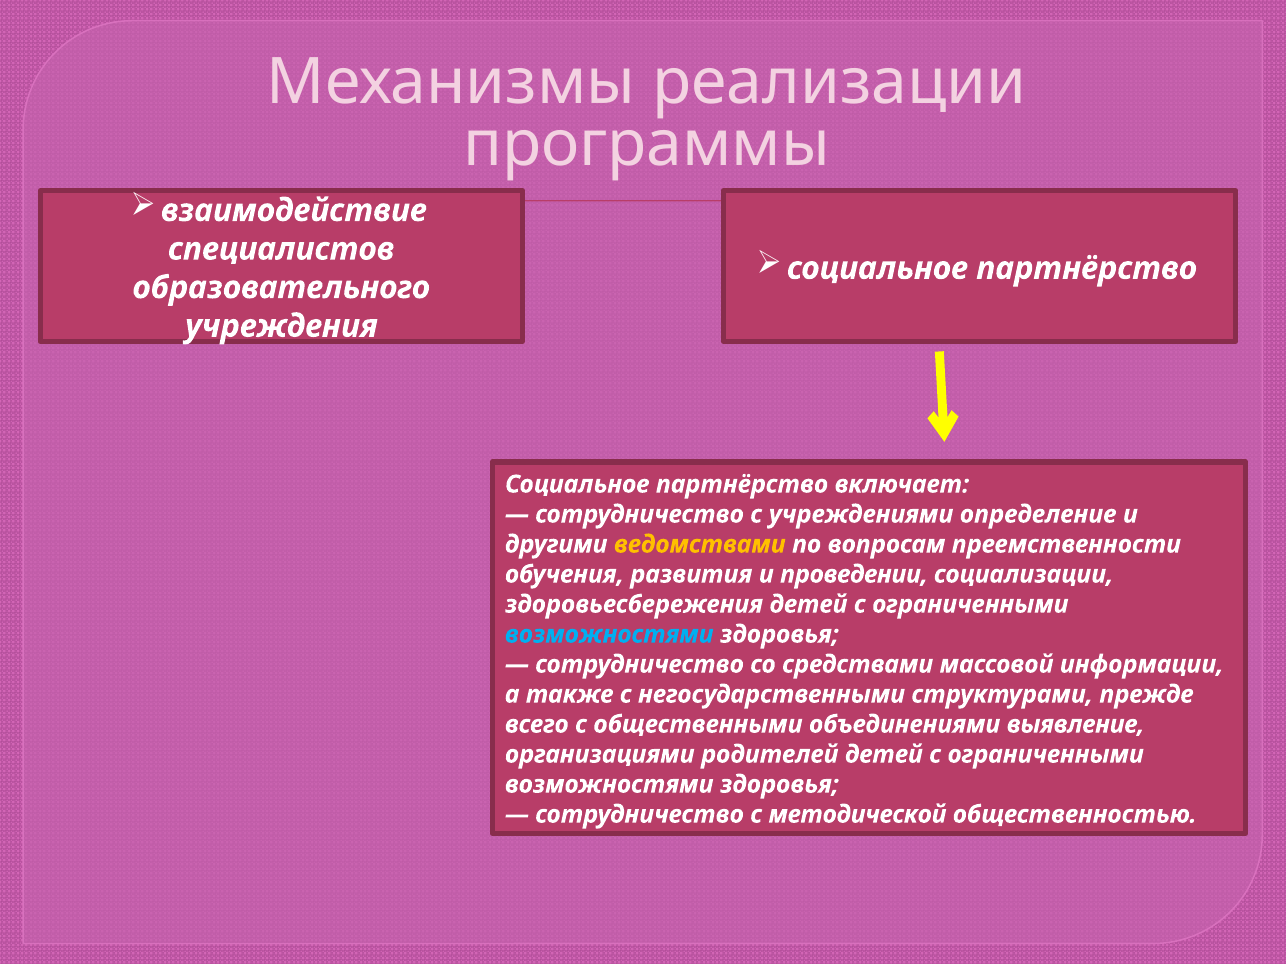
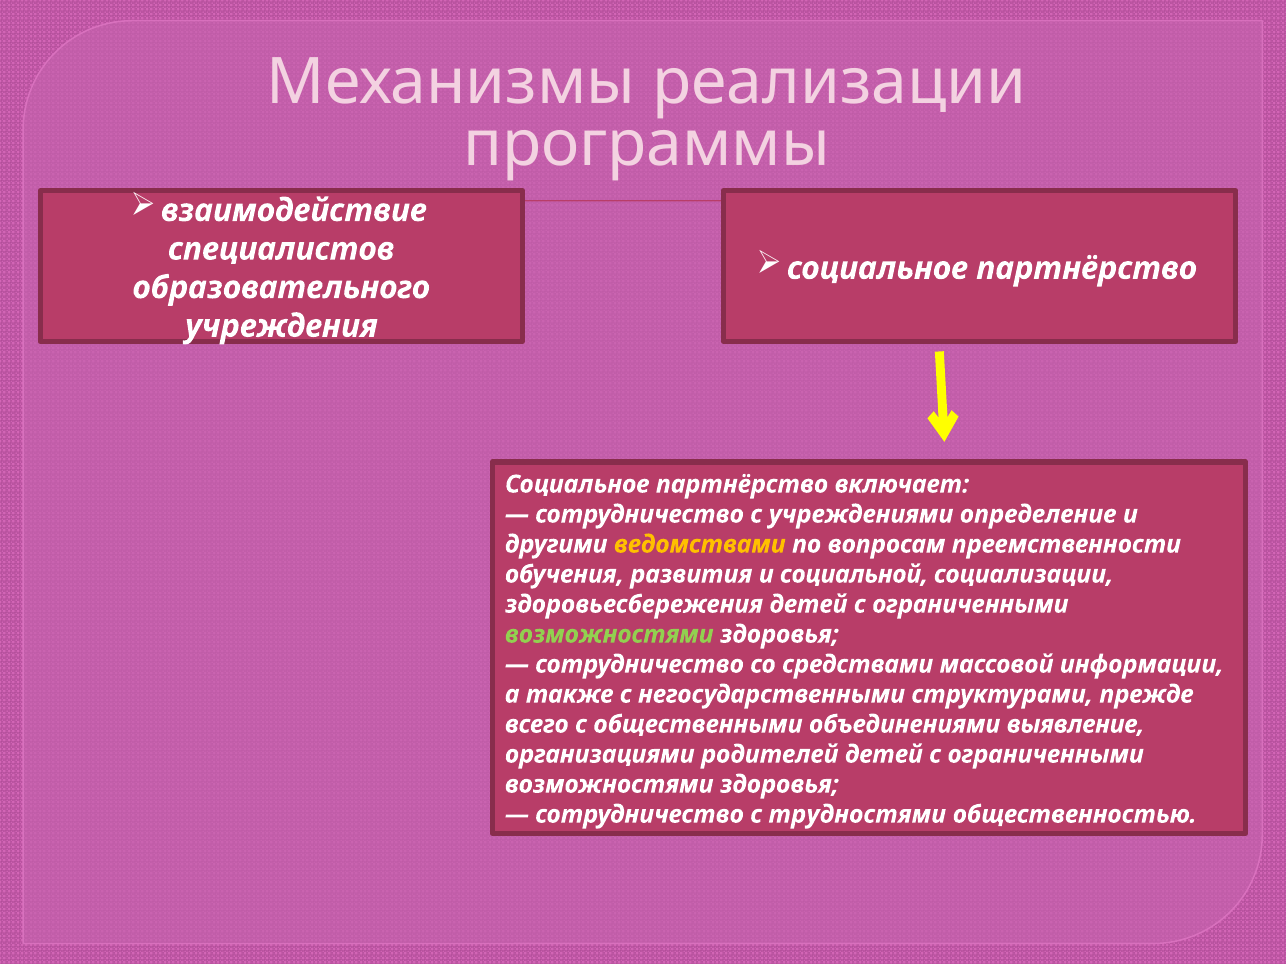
проведении: проведении -> социальной
возможностями at (609, 635) colour: light blue -> light green
методической: методической -> трудностями
